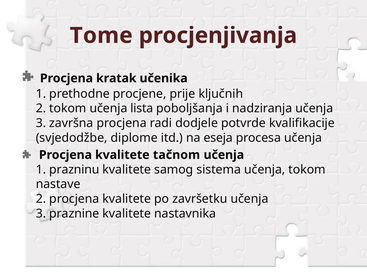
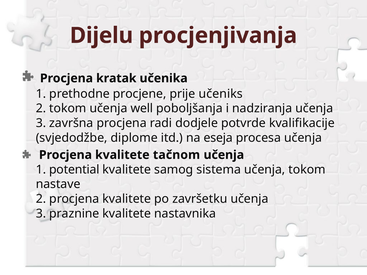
Tome: Tome -> Dijelu
ključnih: ključnih -> učeniks
lista: lista -> well
prazninu: prazninu -> potential
